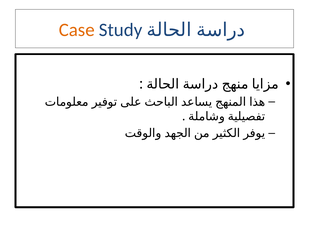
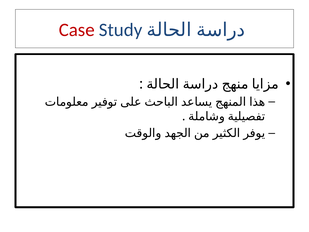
Case colour: orange -> red
